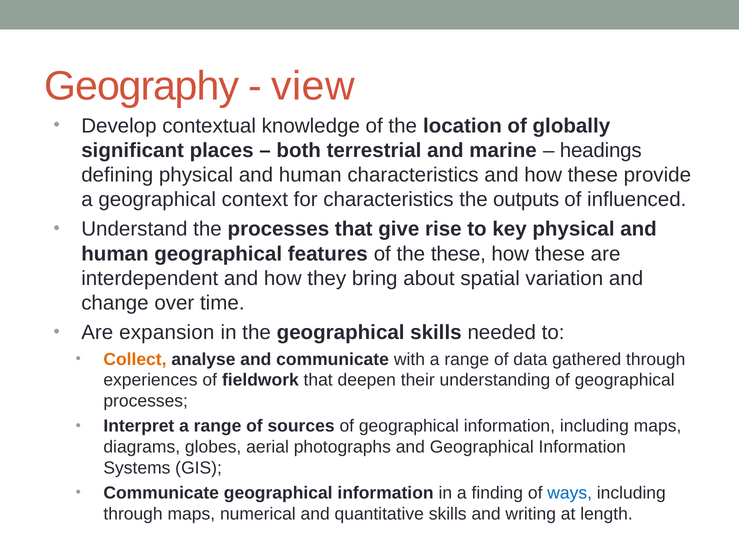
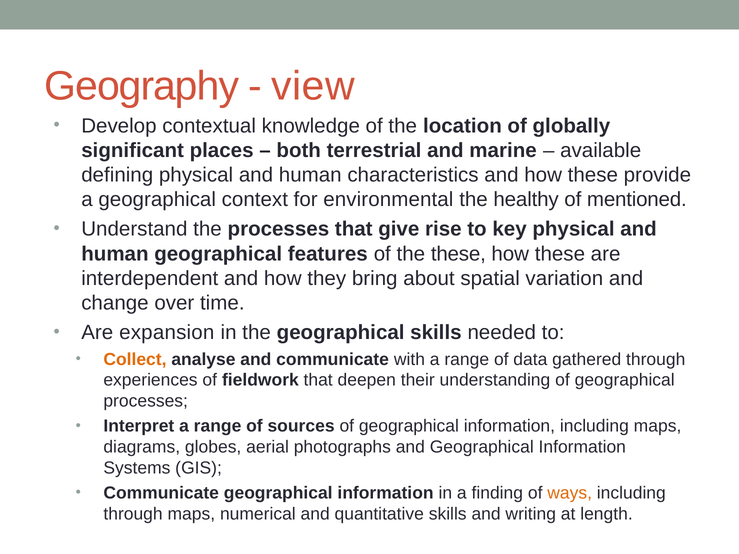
headings: headings -> available
for characteristics: characteristics -> environmental
outputs: outputs -> healthy
influenced: influenced -> mentioned
ways colour: blue -> orange
